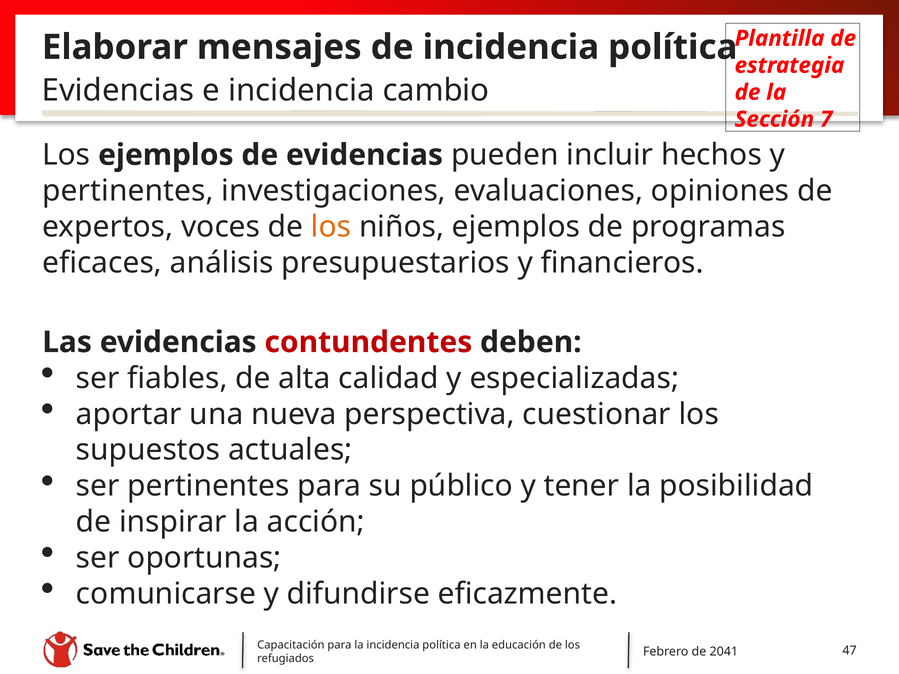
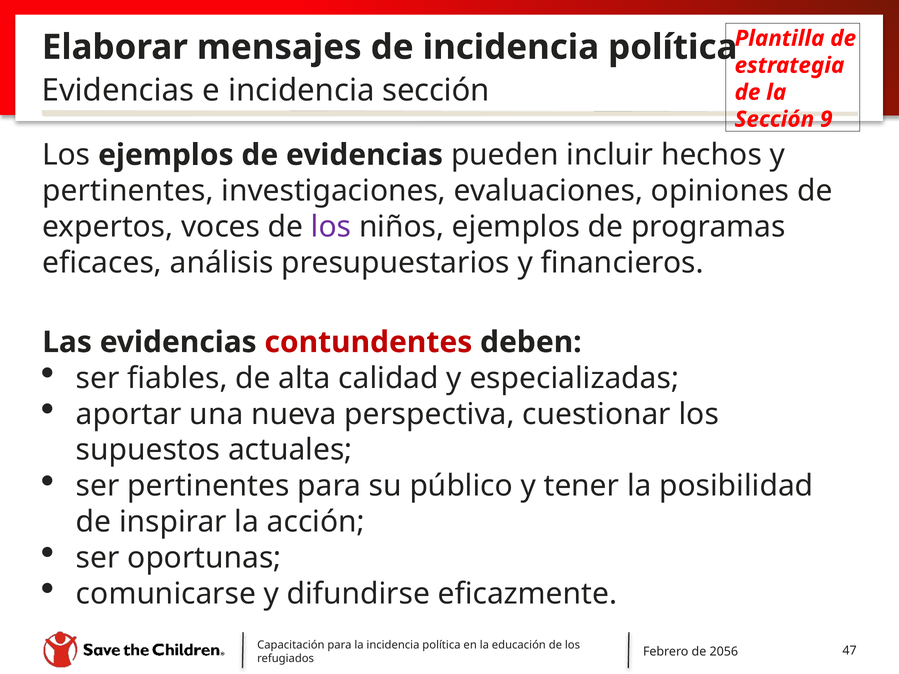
incidencia cambio: cambio -> sección
7: 7 -> 9
los at (331, 227) colour: orange -> purple
2041: 2041 -> 2056
